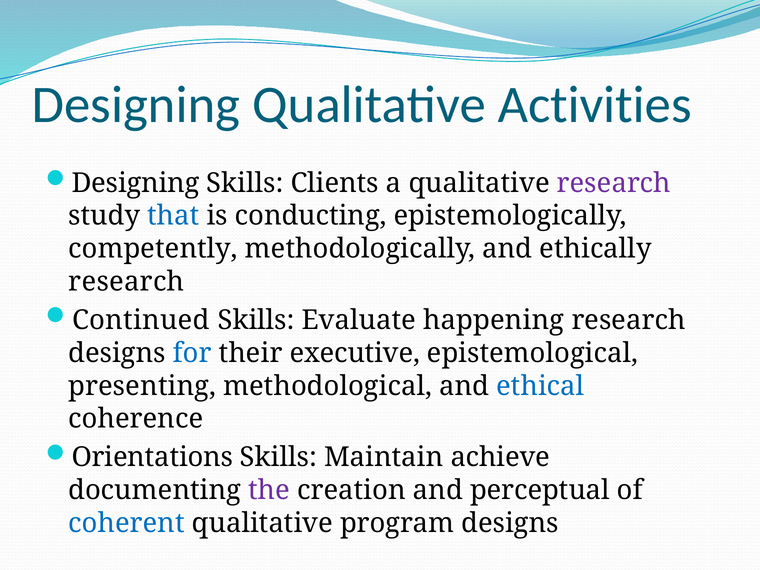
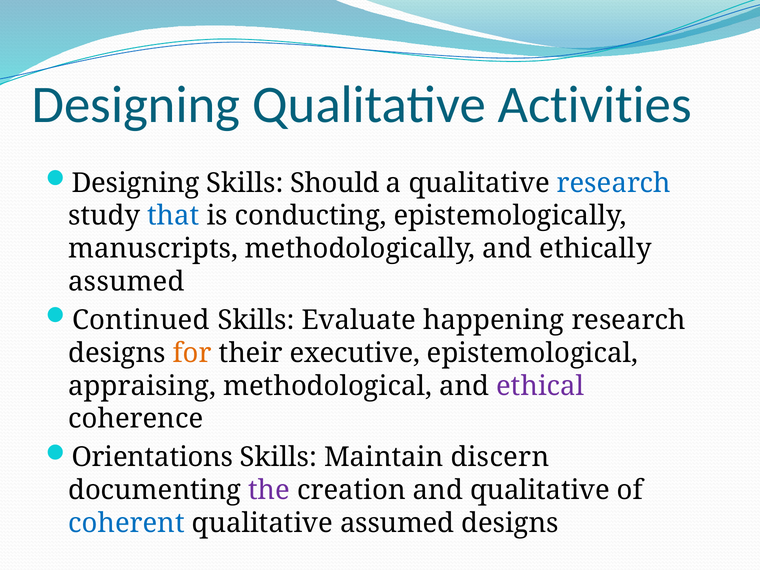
Clients: Clients -> Should
research at (614, 183) colour: purple -> blue
competently: competently -> manuscripts
research at (126, 282): research -> assumed
for colour: blue -> orange
presenting: presenting -> appraising
ethical colour: blue -> purple
achieve: achieve -> discern
and perceptual: perceptual -> qualitative
qualitative program: program -> assumed
